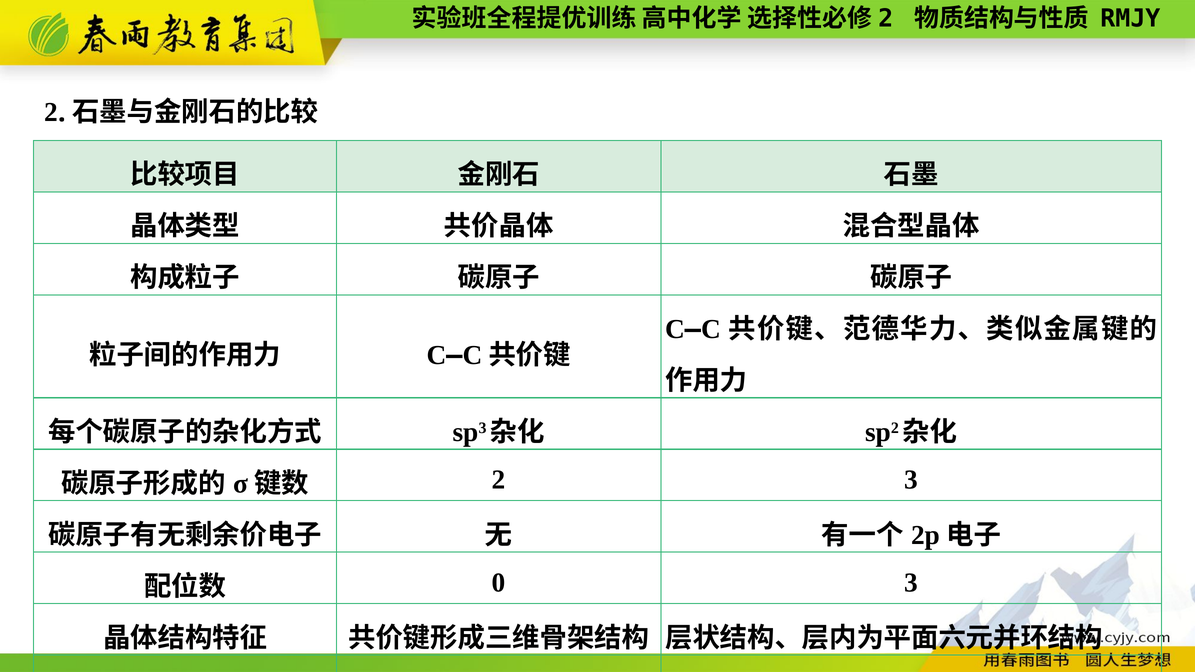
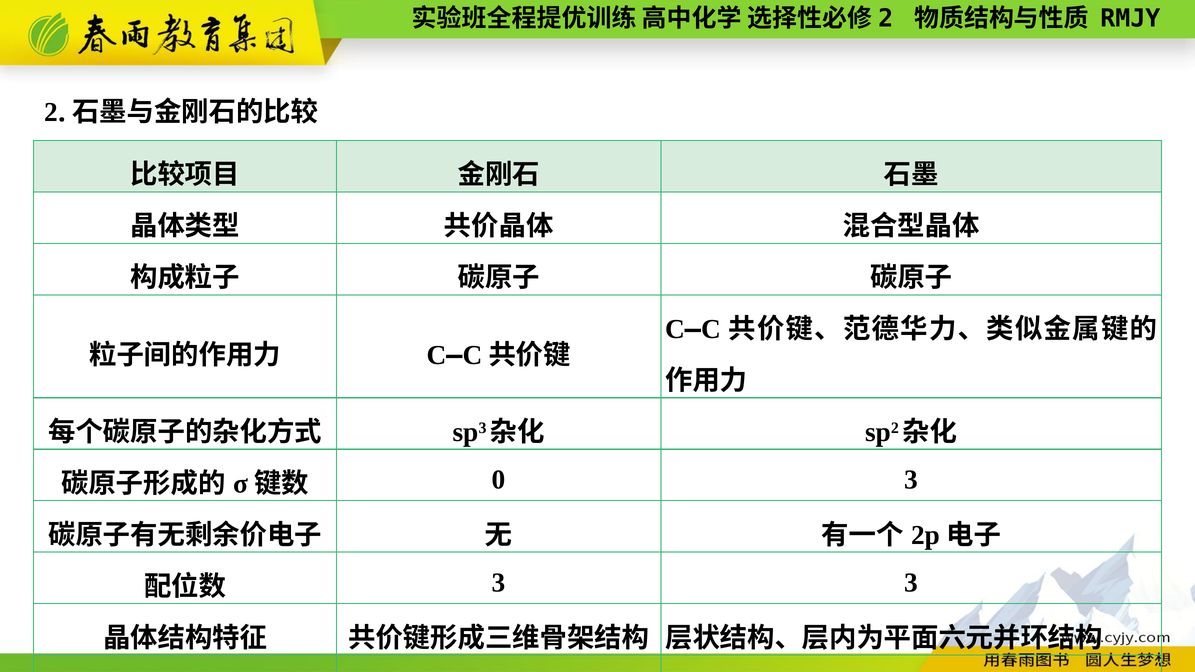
2 at (499, 480): 2 -> 0
0 at (499, 583): 0 -> 3
